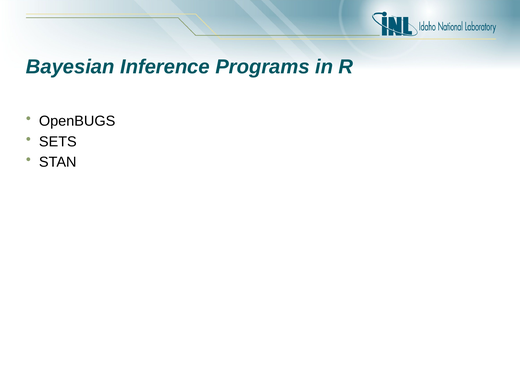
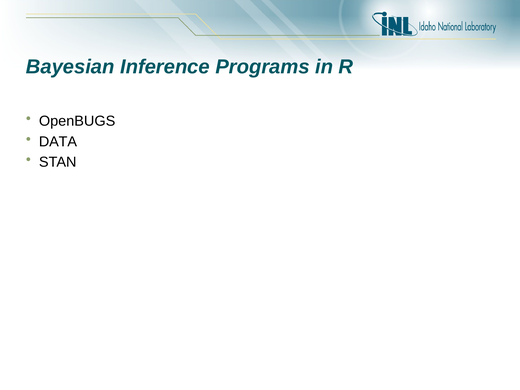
SETS: SETS -> DATA
